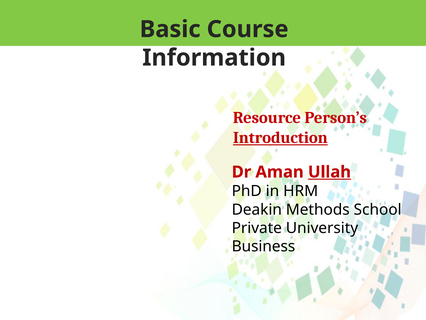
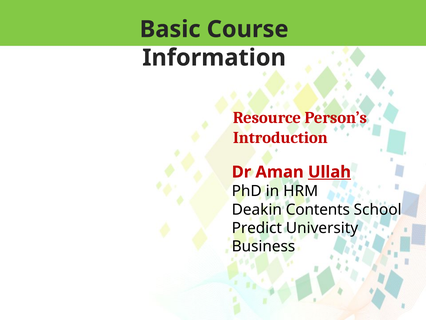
Introduction underline: present -> none
Methods: Methods -> Contents
Private: Private -> Predict
